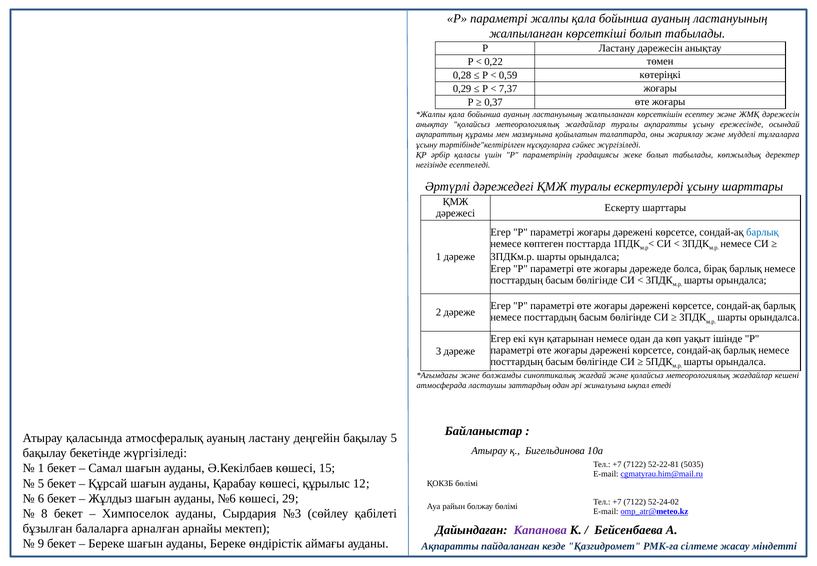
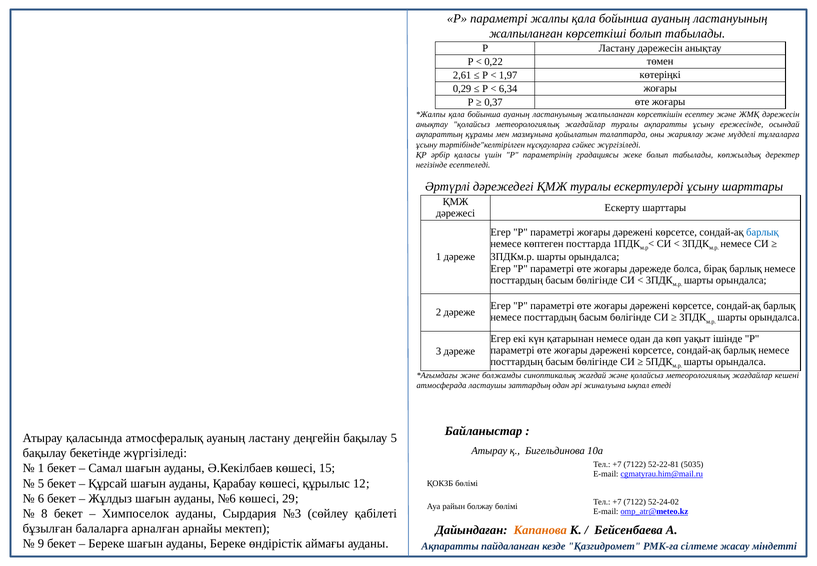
0,28: 0,28 -> 2,61
0,59: 0,59 -> 1,97
7,37: 7,37 -> 6,34
Капанова colour: purple -> orange
